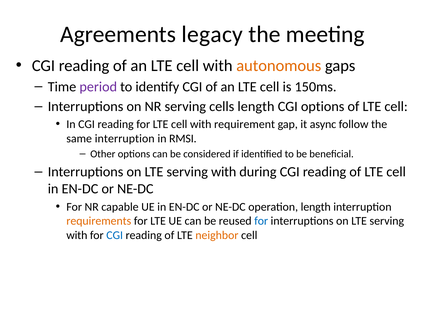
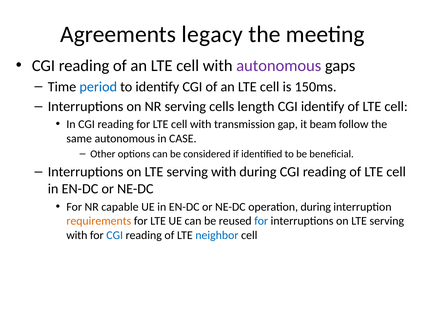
autonomous at (279, 66) colour: orange -> purple
period colour: purple -> blue
CGI options: options -> identify
requirement: requirement -> transmission
async: async -> beam
same interruption: interruption -> autonomous
RMSI: RMSI -> CASE
operation length: length -> during
neighbor colour: orange -> blue
